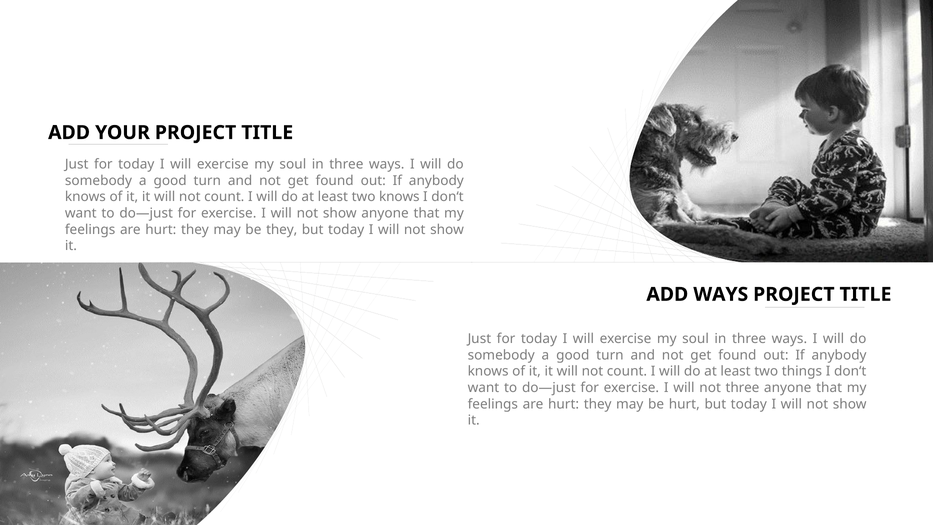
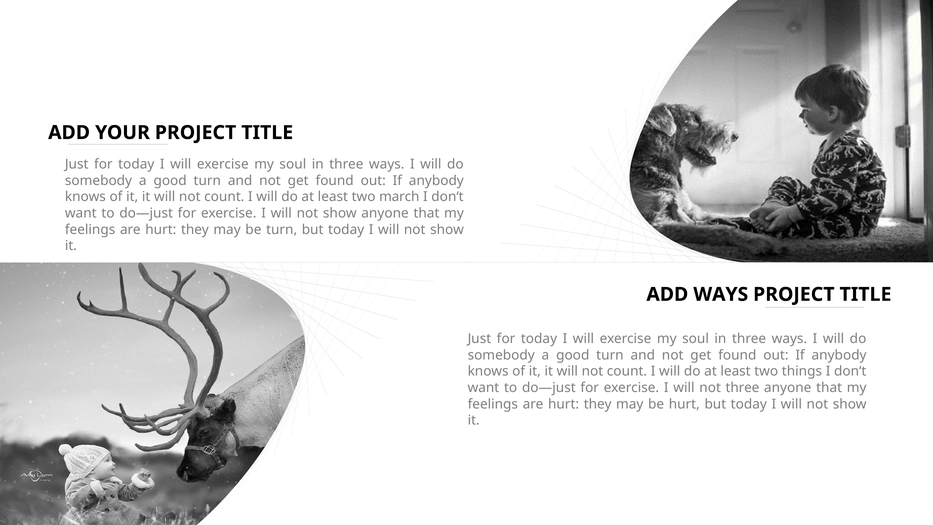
two knows: knows -> march
be they: they -> turn
